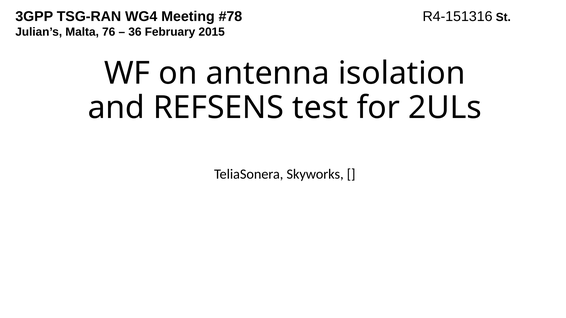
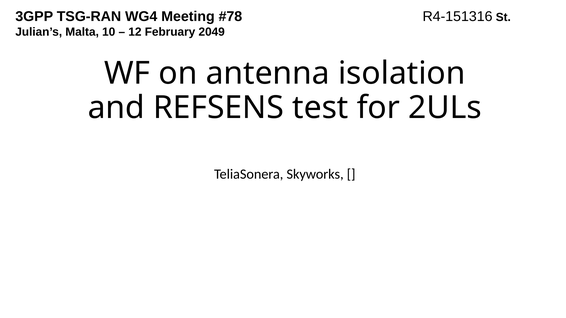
76: 76 -> 10
36: 36 -> 12
2015: 2015 -> 2049
